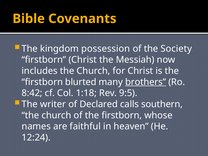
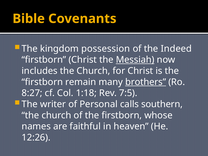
Society: Society -> Indeed
Messiah underline: none -> present
blurted: blurted -> remain
8:42: 8:42 -> 8:27
9:5: 9:5 -> 7:5
Declared: Declared -> Personal
12:24: 12:24 -> 12:26
